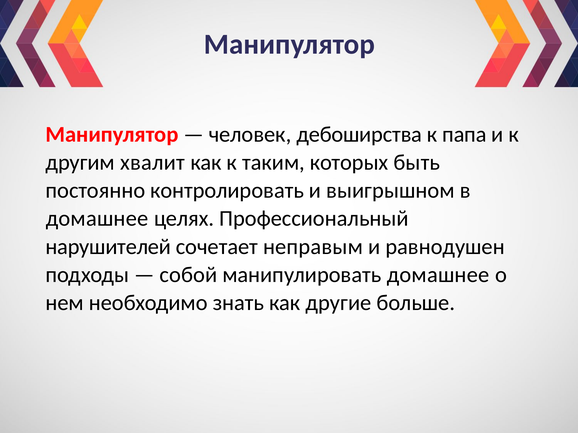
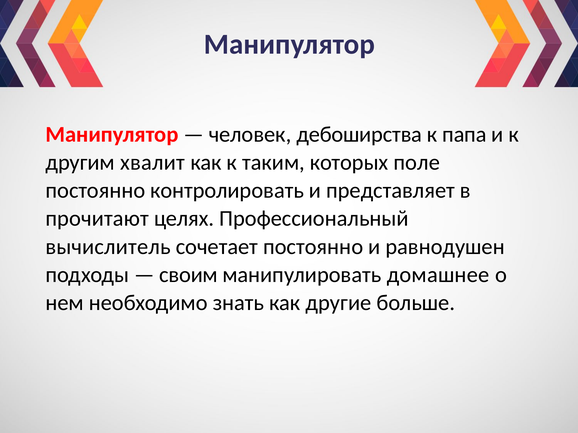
быть: быть -> поле
выигрышном: выигрышном -> представляет
домашнее at (97, 219): домашнее -> прочитают
нарушителей: нарушителей -> вычислитель
сочетает неправым: неправым -> постоянно
собой: собой -> своим
